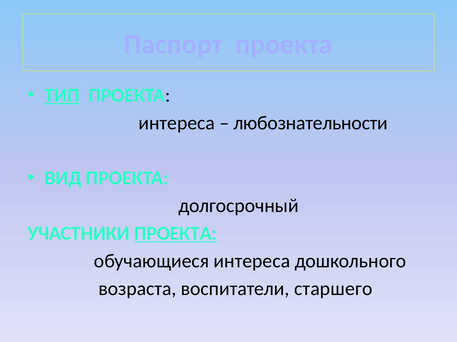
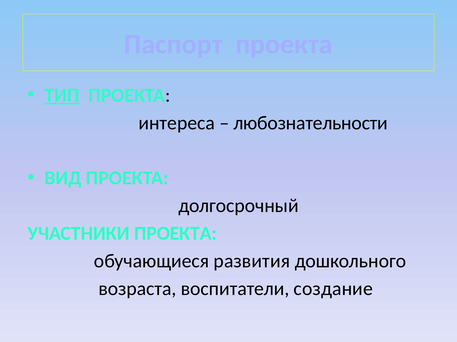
ПРОЕКТА at (176, 234) underline: present -> none
обучающиеся интереса: интереса -> развития
старшего: старшего -> создание
